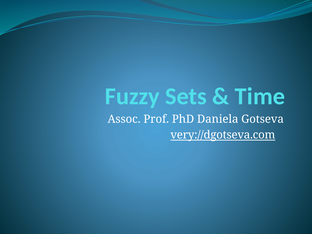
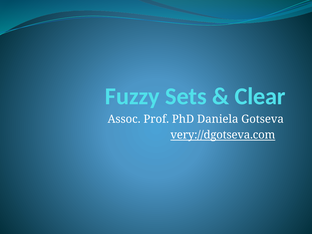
Time: Time -> Clear
